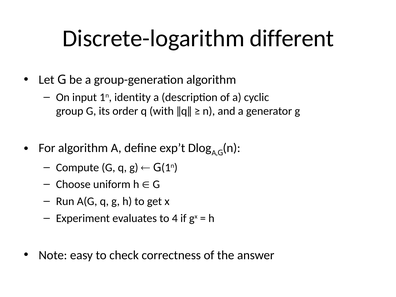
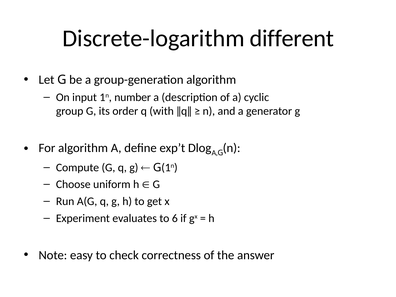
identity: identity -> number
4: 4 -> 6
